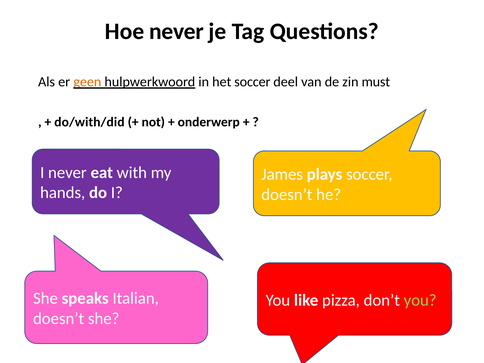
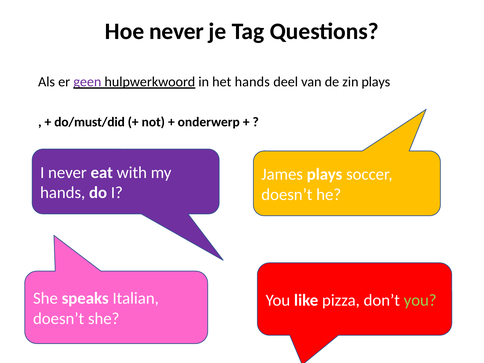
geen colour: orange -> purple
het soccer: soccer -> hands
zin must: must -> plays
do/with/did: do/with/did -> do/must/did
